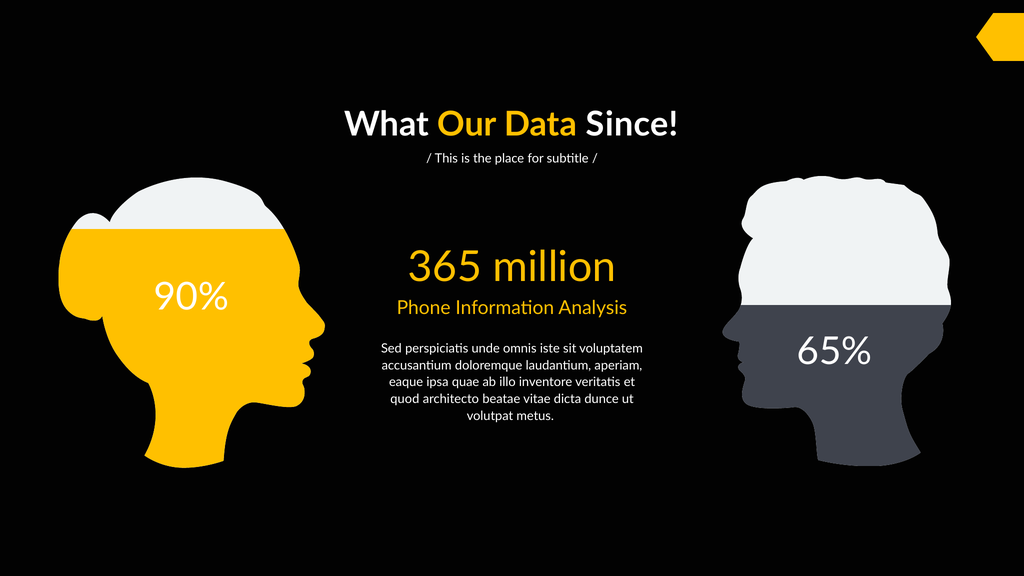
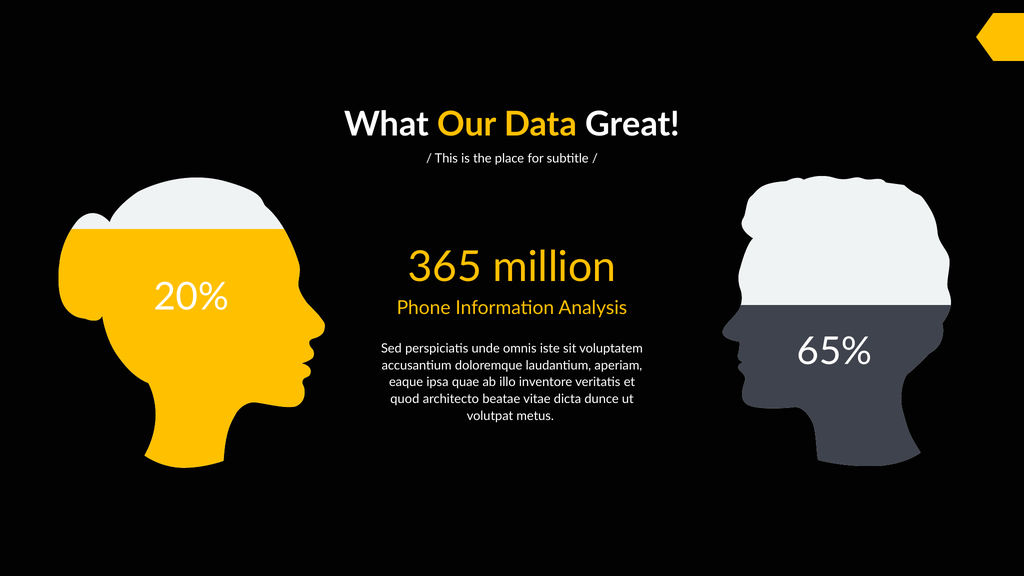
Since: Since -> Great
90%: 90% -> 20%
